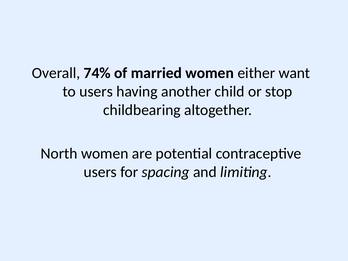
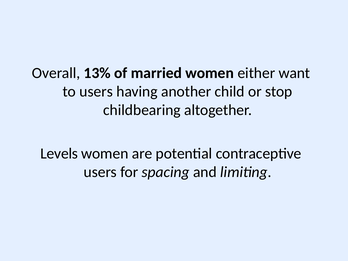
74%: 74% -> 13%
North: North -> Levels
